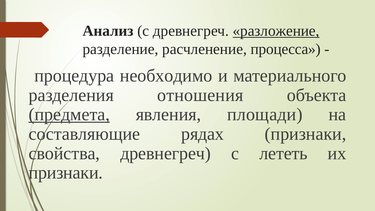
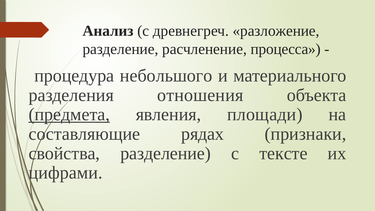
разложение underline: present -> none
необходимо: необходимо -> небольшого
свойства древнегреч: древнегреч -> разделение
лететь: лететь -> тексте
признаки at (66, 173): признаки -> цифрами
